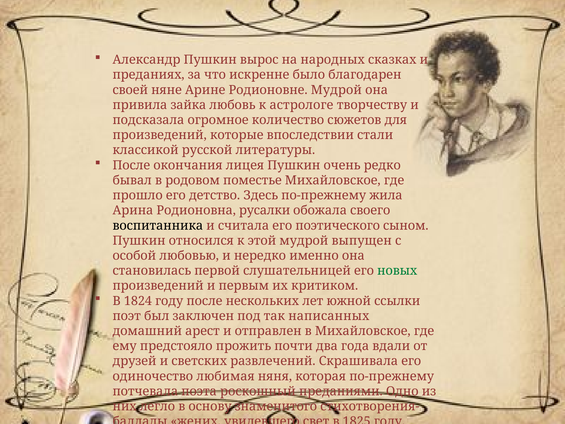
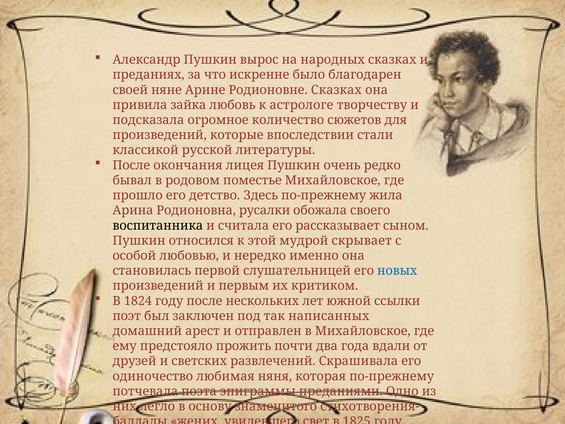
Родионовне Мудрой: Мудрой -> Сказках
поэтического: поэтического -> рассказывает
выпущен: выпущен -> скрывает
новых colour: green -> blue
роскошный: роскошный -> эпиграммы
